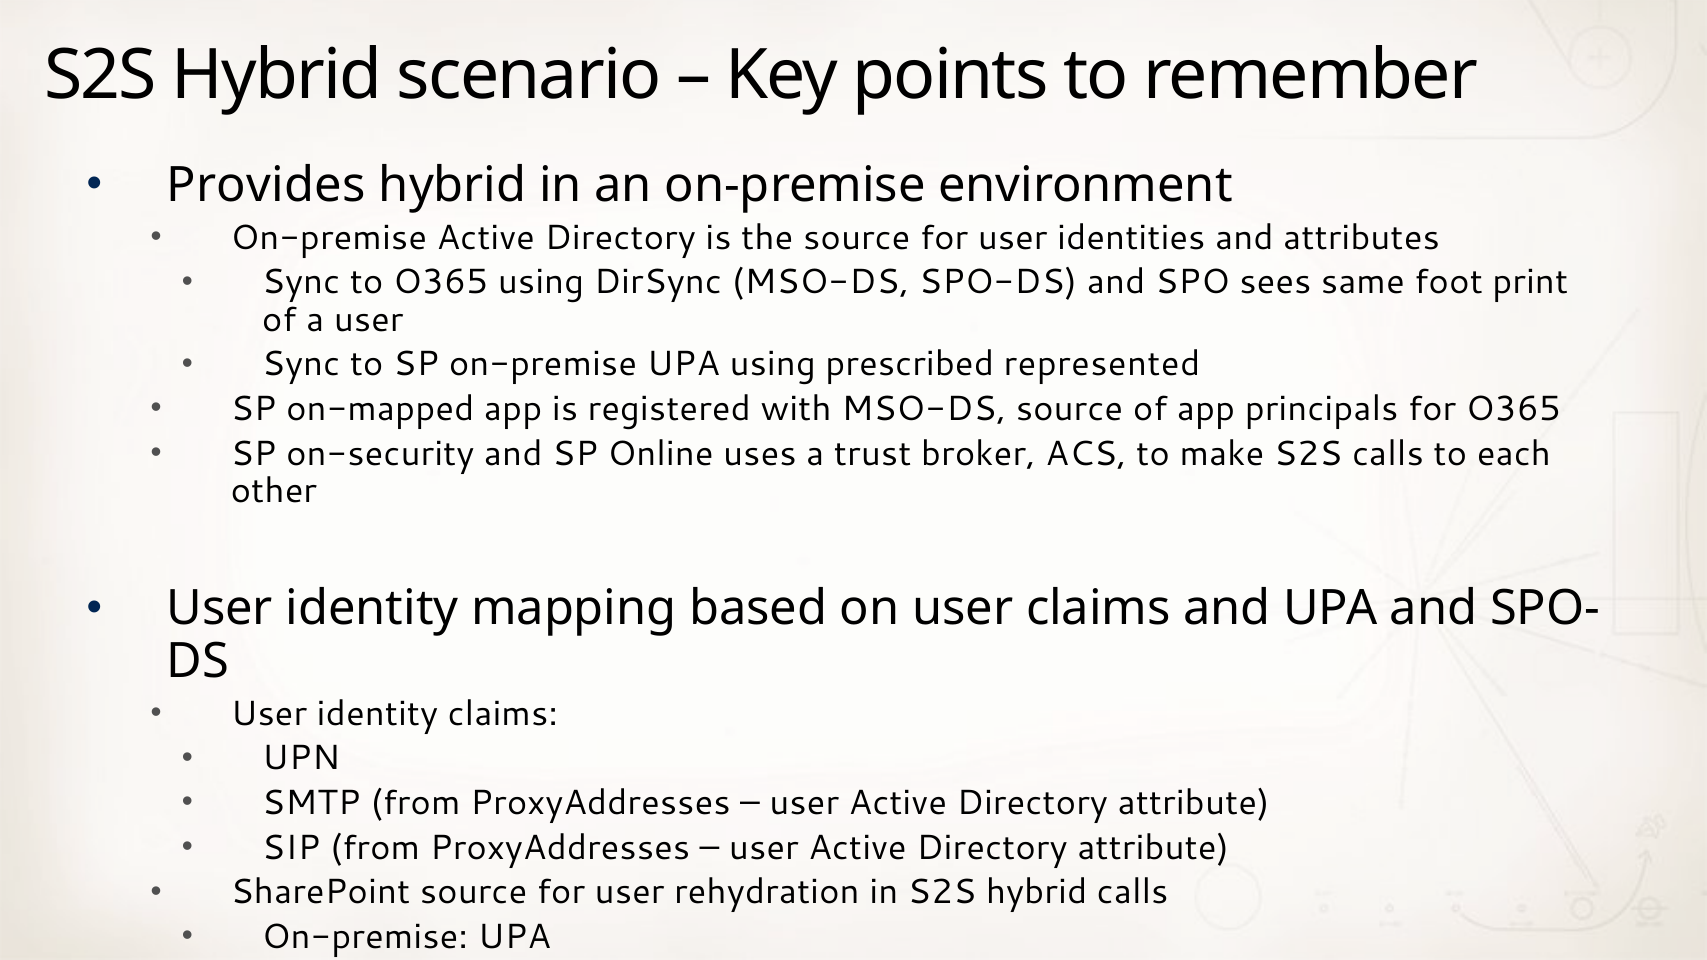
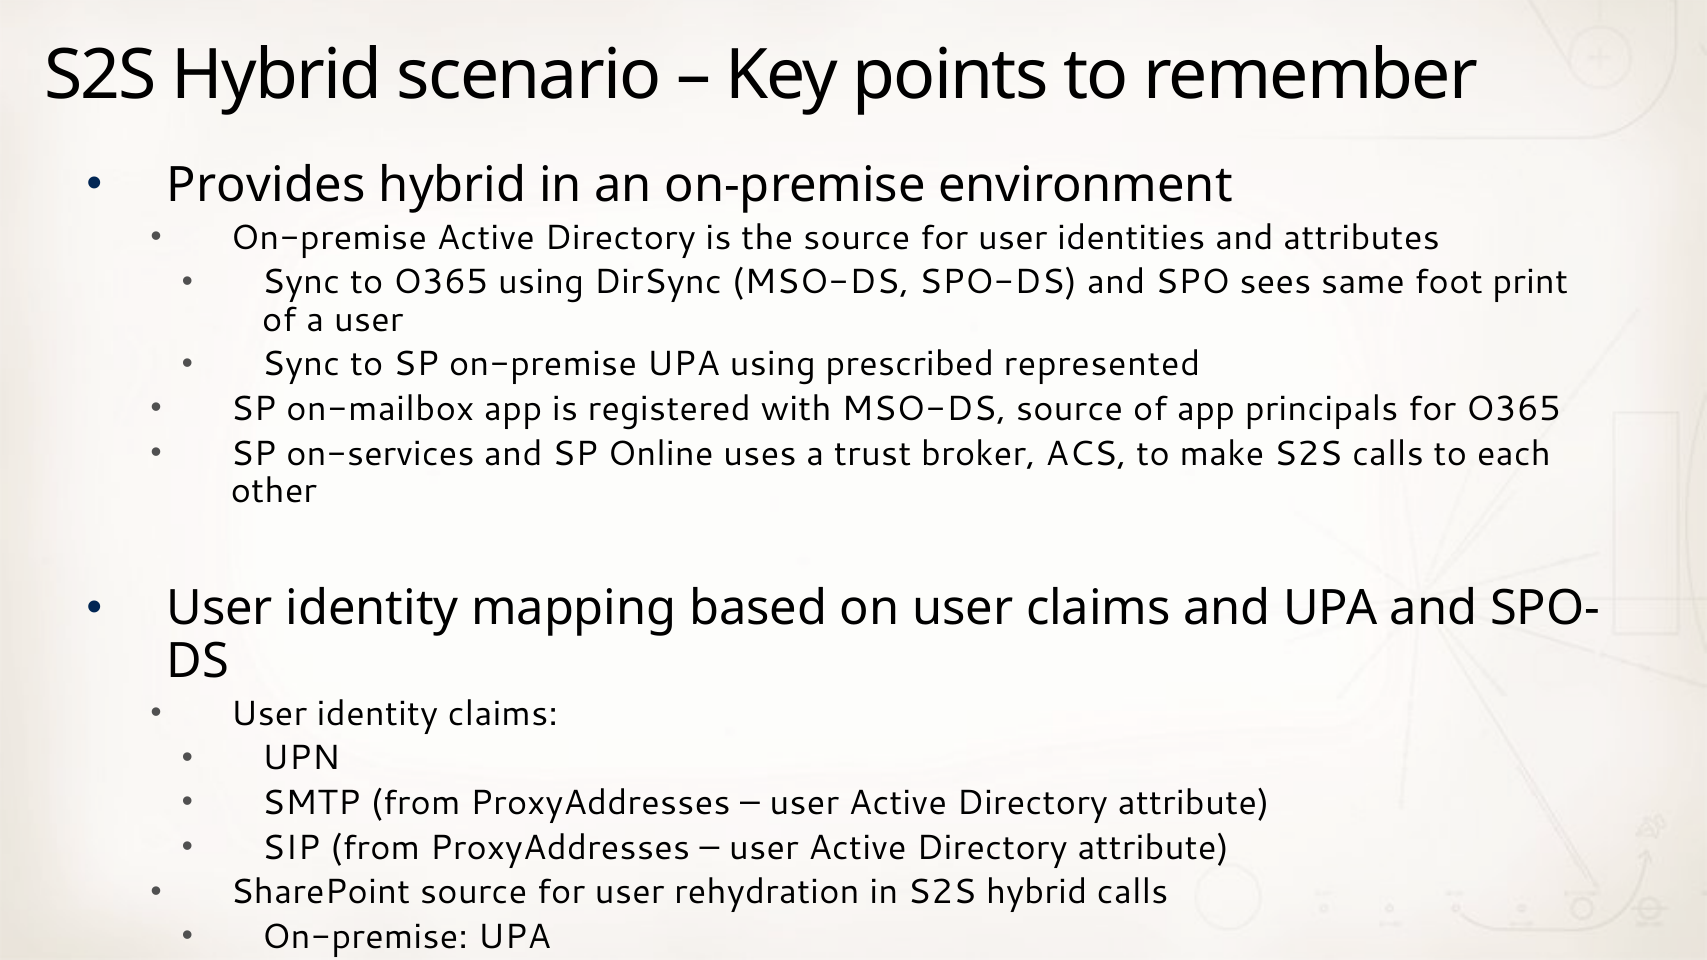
on-mapped: on-mapped -> on-mailbox
on-security: on-security -> on-services
